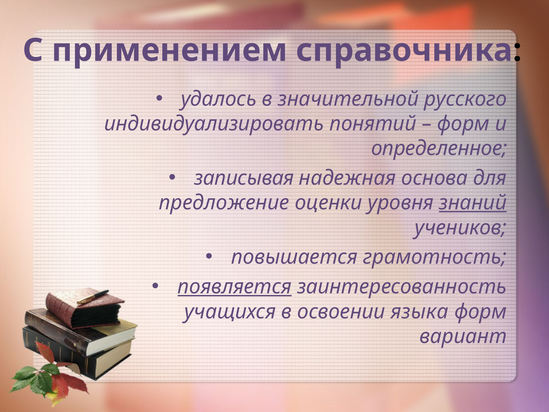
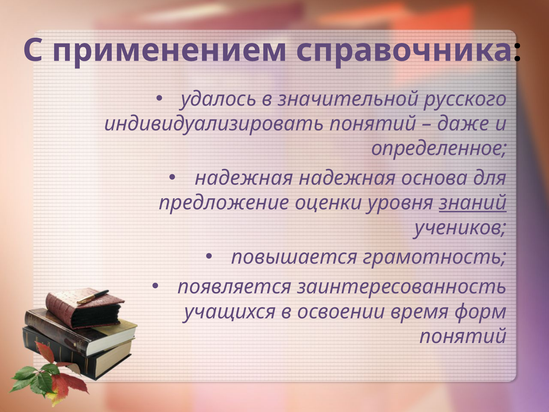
форм at (463, 124): форм -> даже
записывая at (244, 178): записывая -> надежная
появляется underline: present -> none
языка: языка -> время
вариант at (463, 336): вариант -> понятий
